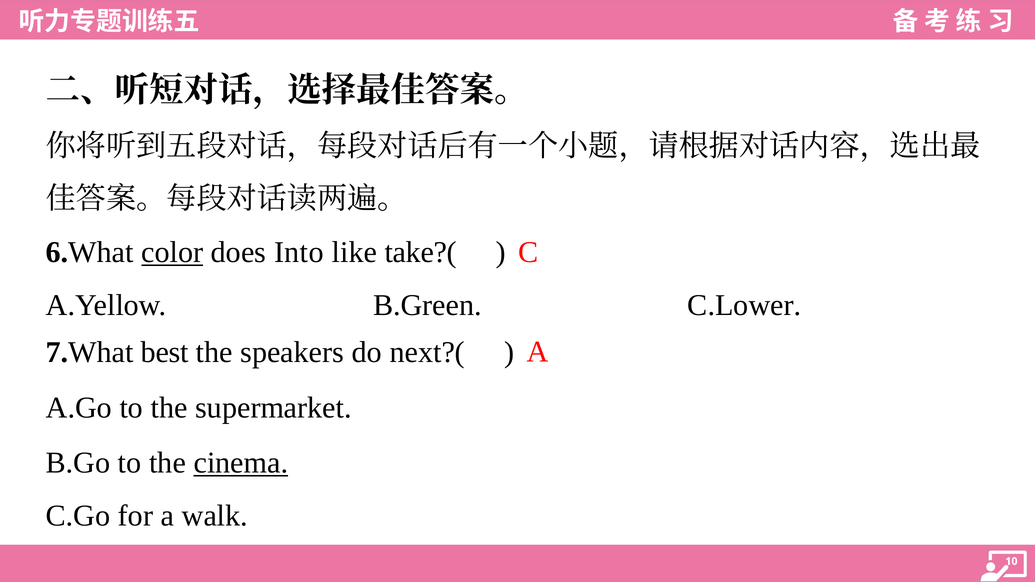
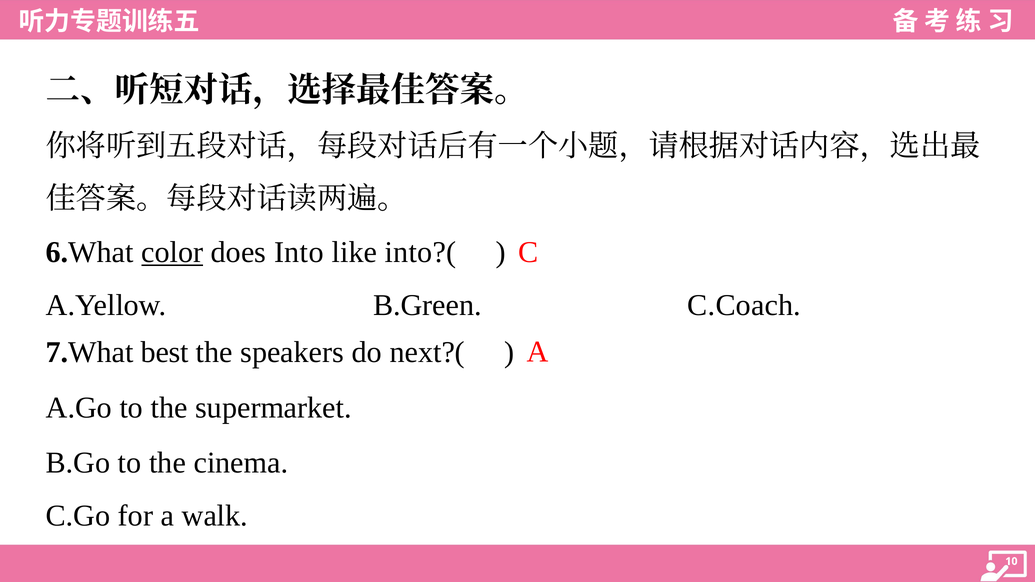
take?(: take?( -> into?(
C.Lower: C.Lower -> C.Coach
cinema underline: present -> none
